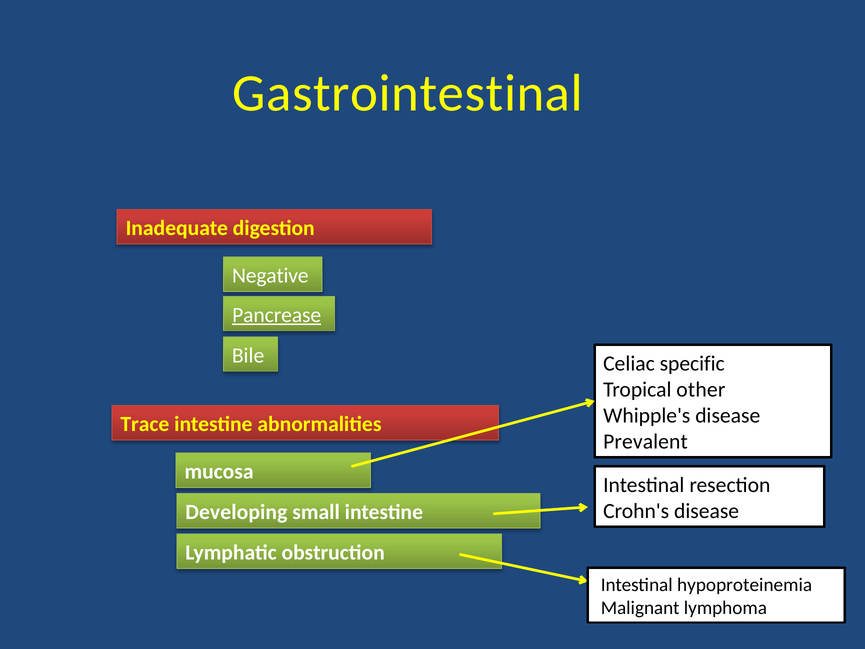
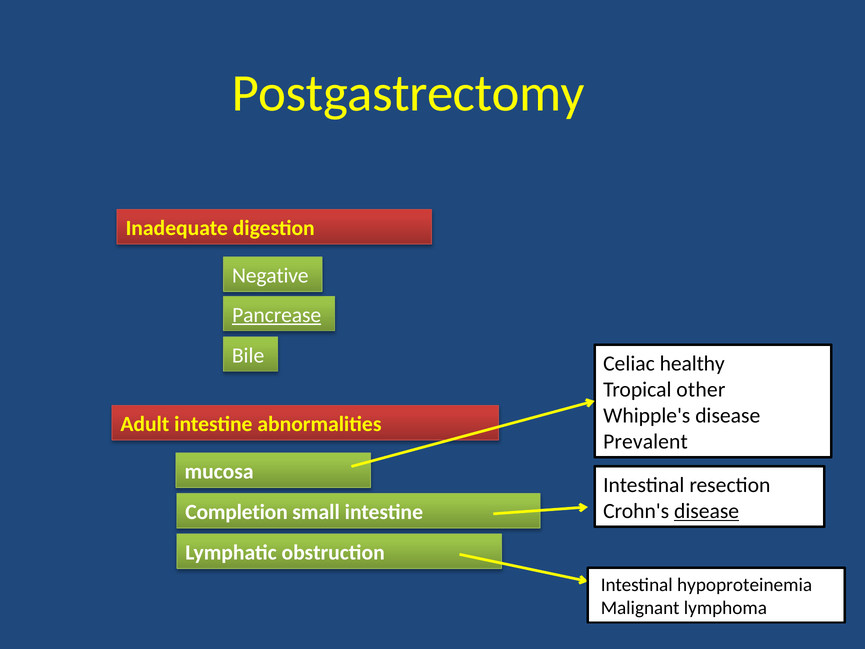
Gastrointestinal: Gastrointestinal -> Postgastrectomy
specific: specific -> healthy
Trace: Trace -> Adult
disease at (707, 511) underline: none -> present
Developing: Developing -> Completion
